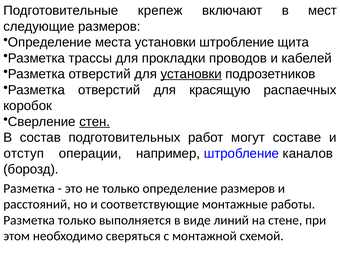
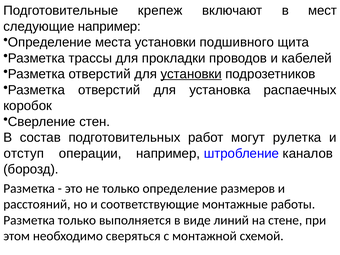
следующие размеров: размеров -> например
установки штробление: штробление -> подшивного
красящую: красящую -> установка
стен underline: present -> none
составе: составе -> рулетка
